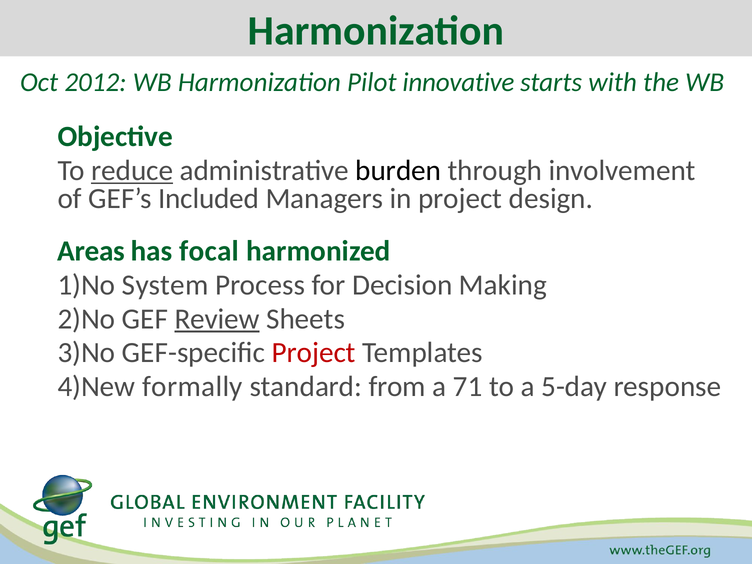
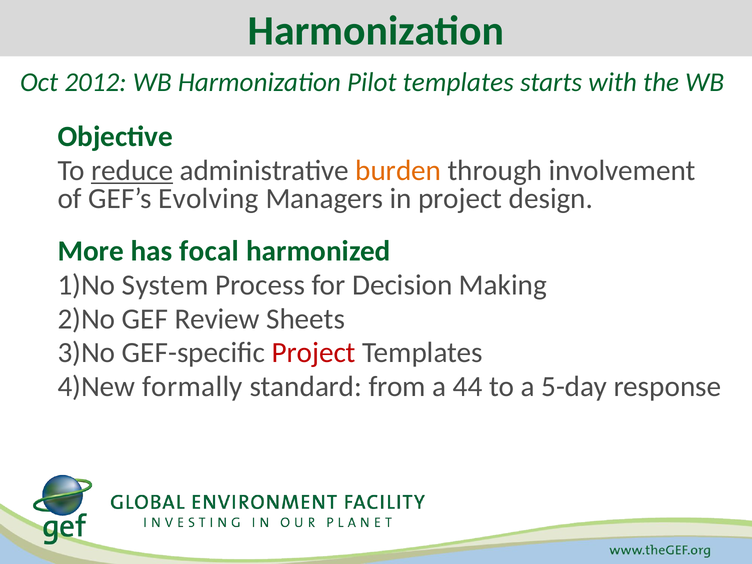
Pilot innovative: innovative -> templates
burden colour: black -> orange
Included: Included -> Evolving
Areas: Areas -> More
Review underline: present -> none
71: 71 -> 44
